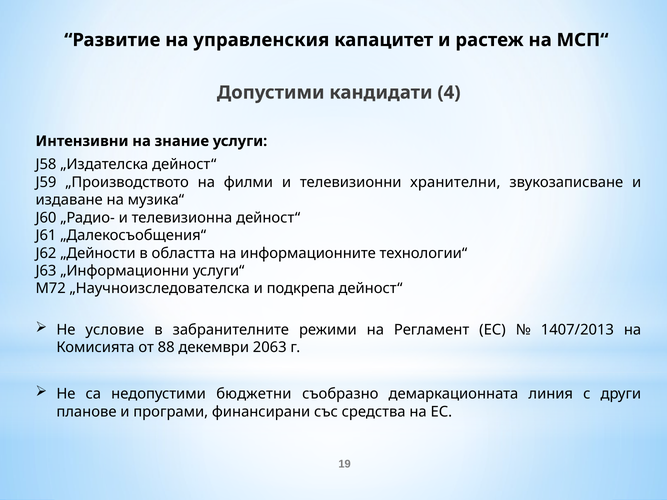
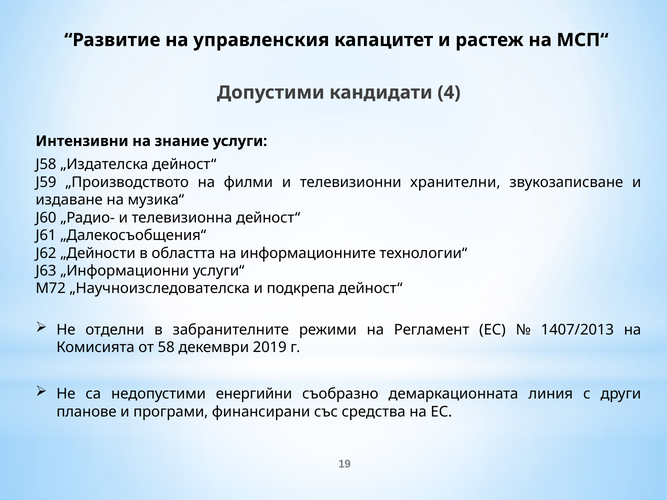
условие: условие -> отделни
88: 88 -> 58
2063: 2063 -> 2019
бюджетни: бюджетни -> енергийни
